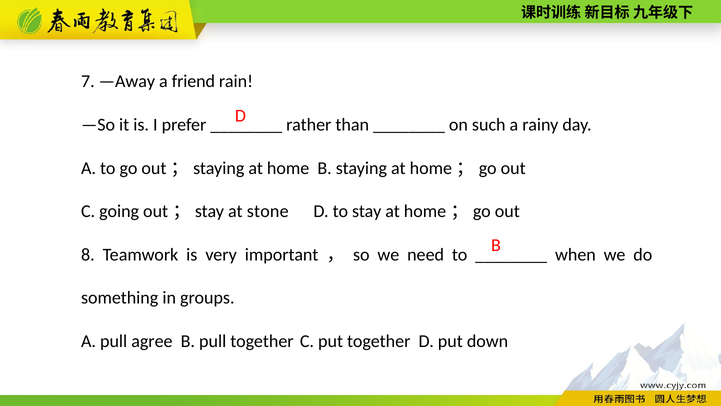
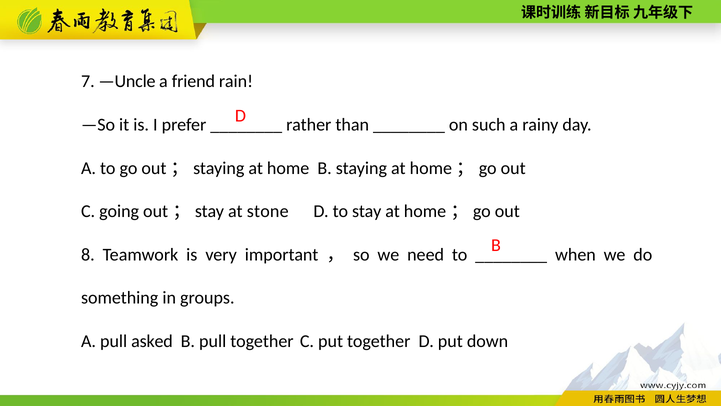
—Away: —Away -> —Uncle
agree: agree -> asked
